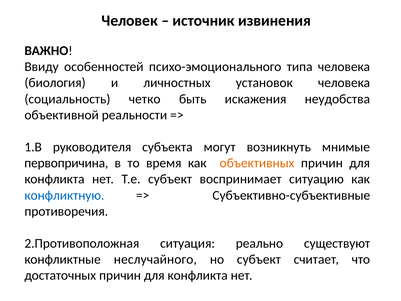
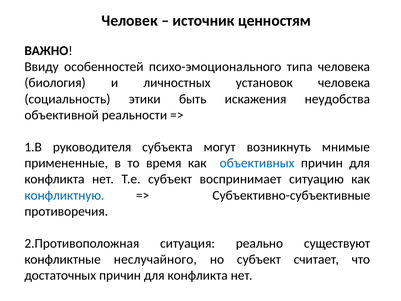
извинения: извинения -> ценностям
четко: четко -> этики
первопричина: первопричина -> примененные
объективных colour: orange -> blue
